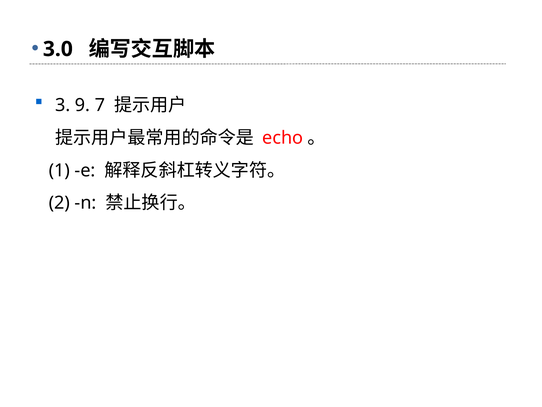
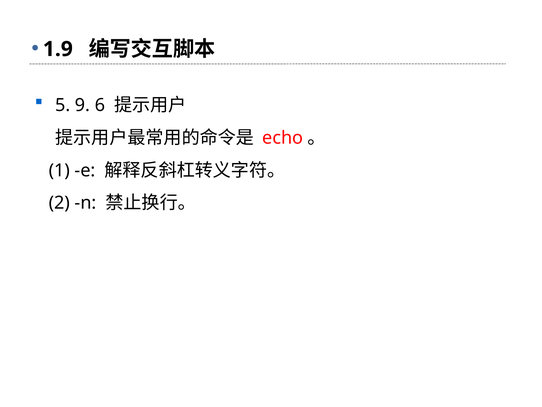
3.0: 3.0 -> 1.9
3: 3 -> 5
7: 7 -> 6
